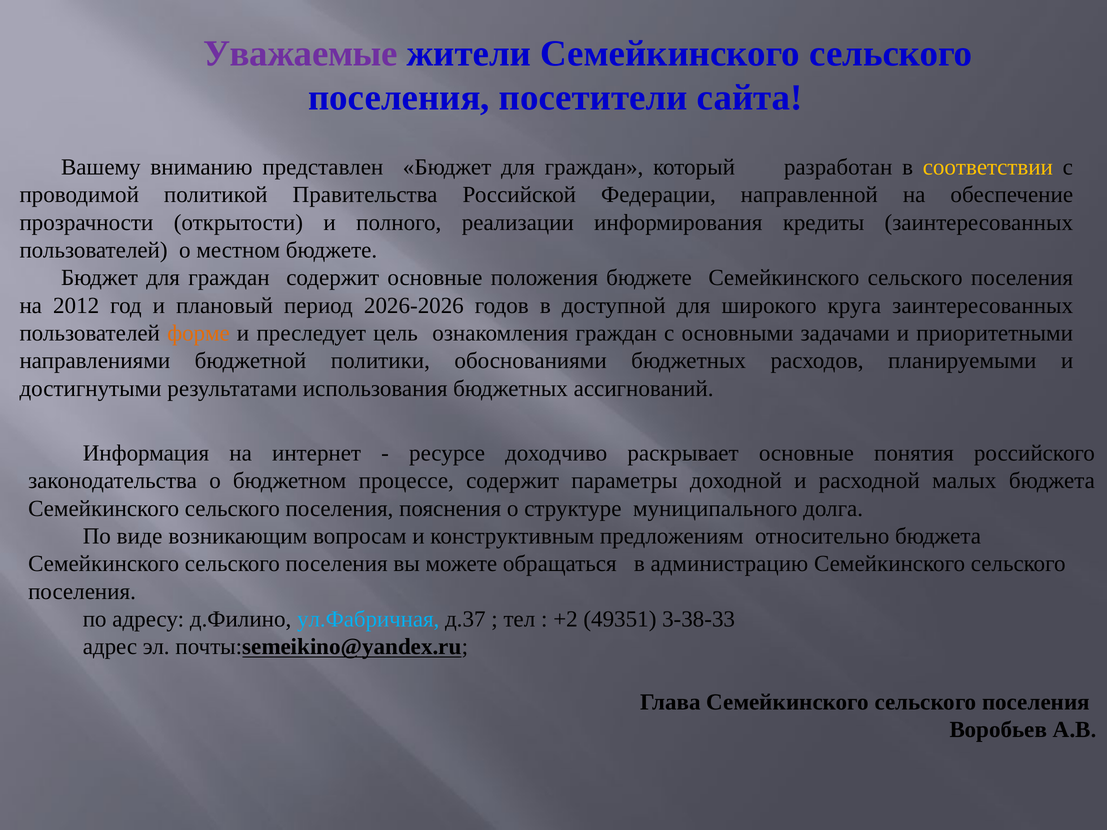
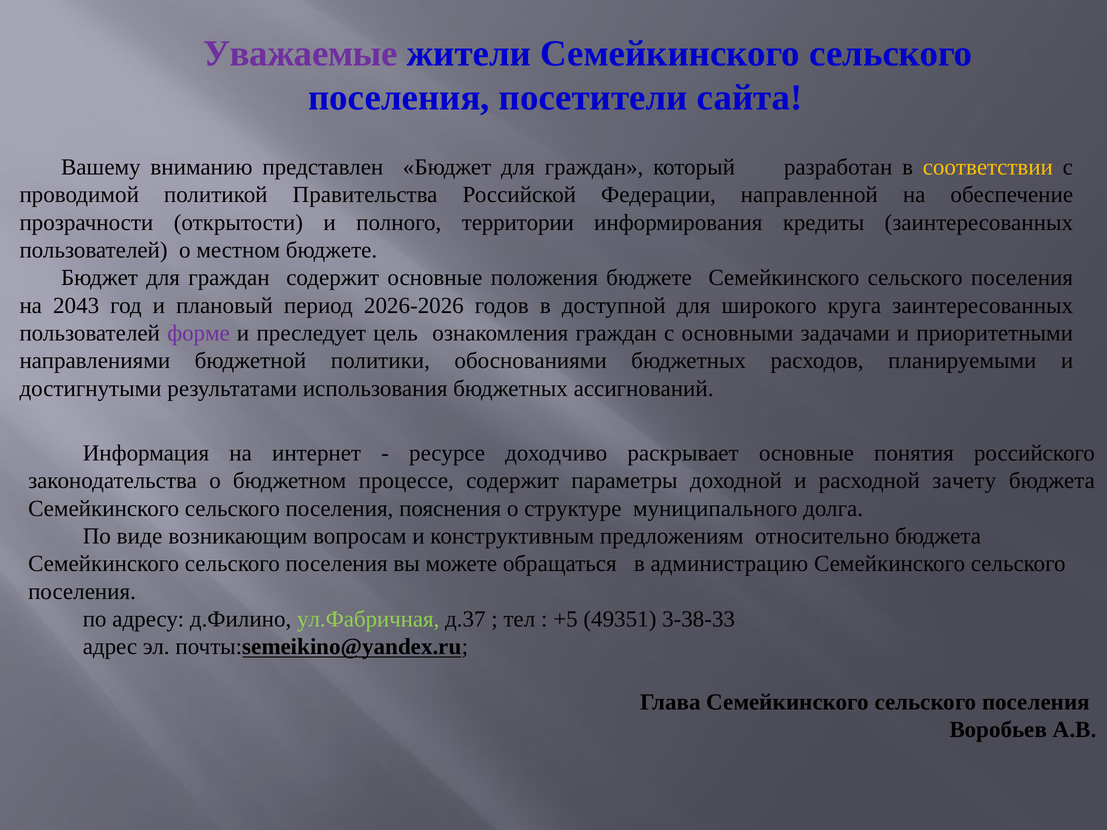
реализации: реализации -> территории
2012: 2012 -> 2043
форме colour: orange -> purple
малых: малых -> зачету
ул.Фабричная colour: light blue -> light green
+2: +2 -> +5
